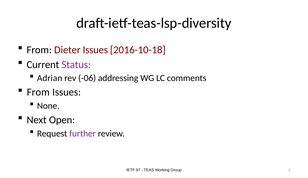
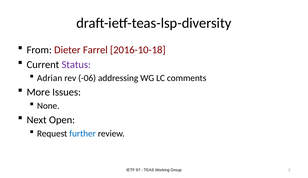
Dieter Issues: Issues -> Farrel
From at (38, 92): From -> More
further colour: purple -> blue
